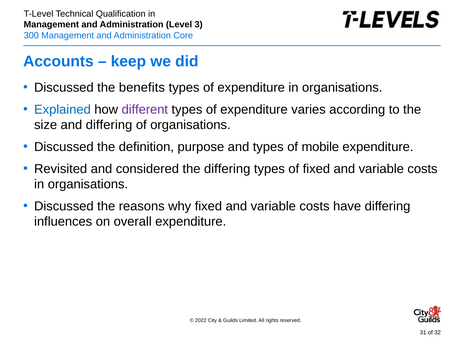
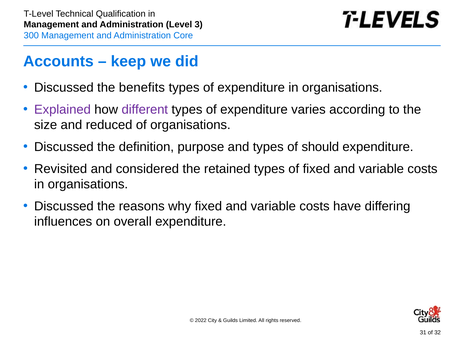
Explained colour: blue -> purple
and differing: differing -> reduced
mobile: mobile -> should
the differing: differing -> retained
